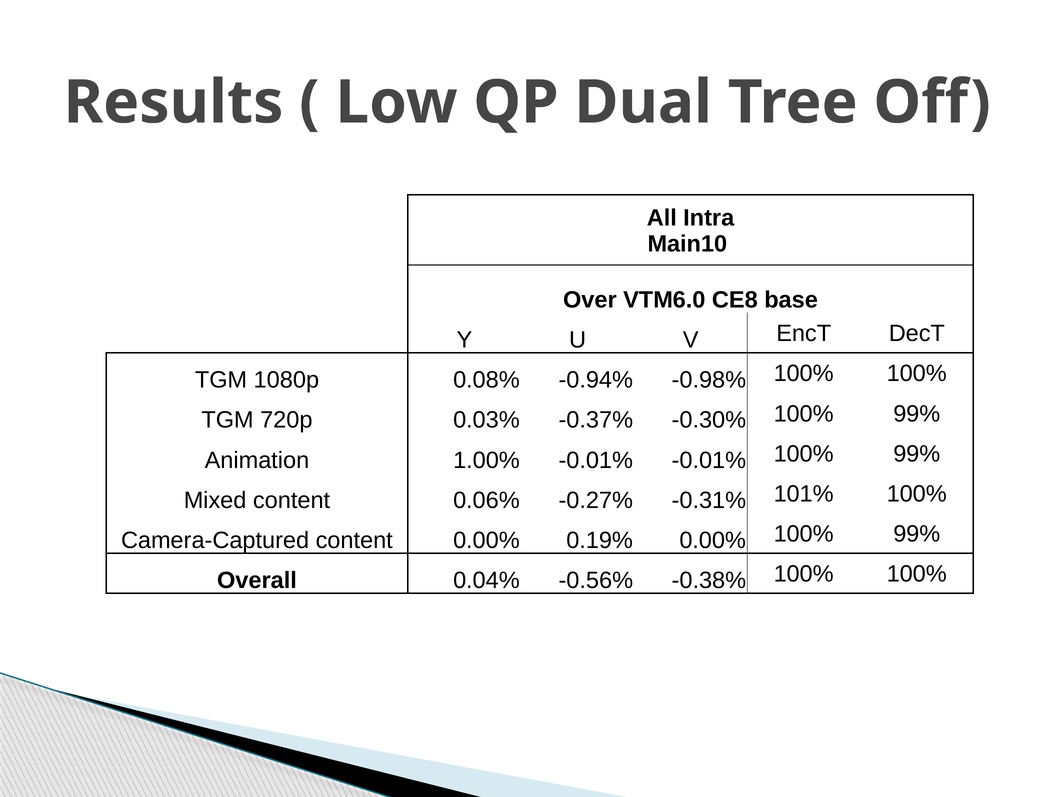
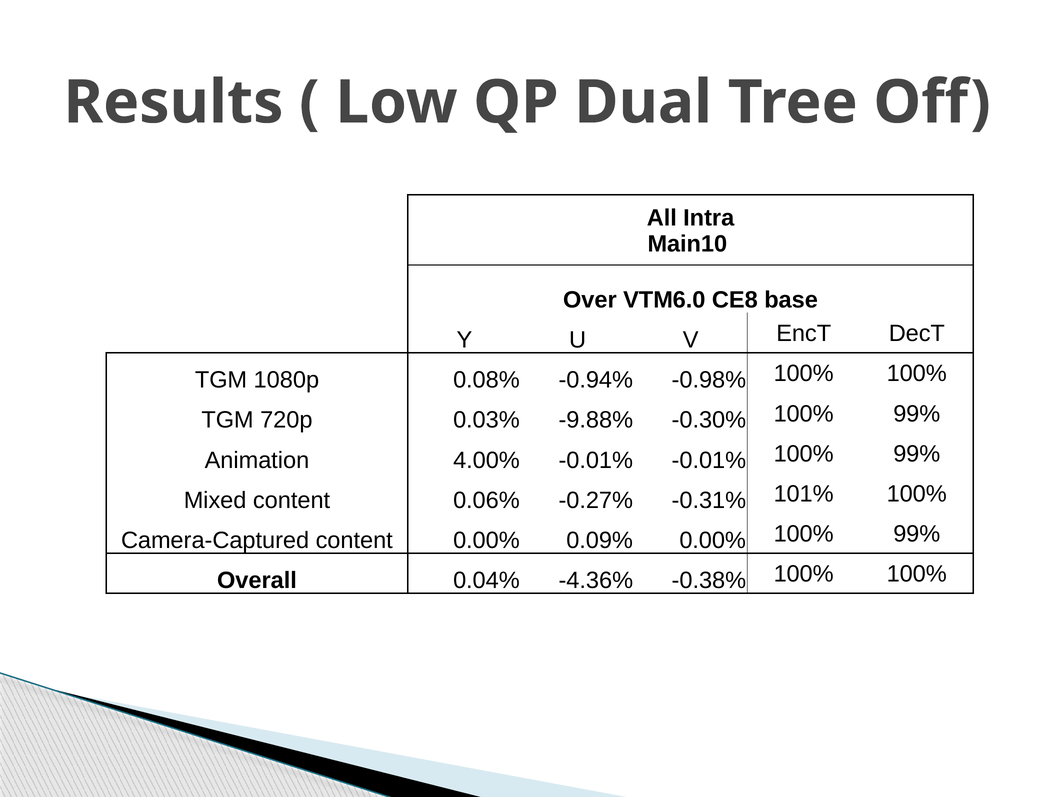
-0.37%: -0.37% -> -9.88%
1.00%: 1.00% -> 4.00%
0.19%: 0.19% -> 0.09%
-0.56%: -0.56% -> -4.36%
